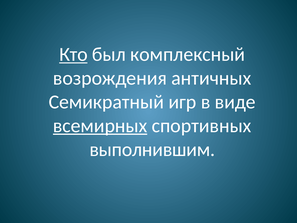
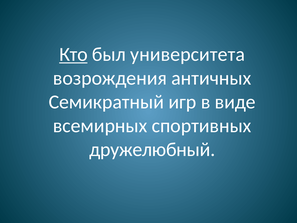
комплексный: комплексный -> университета
всемирных underline: present -> none
выполнившим: выполнившим -> дружелюбный
